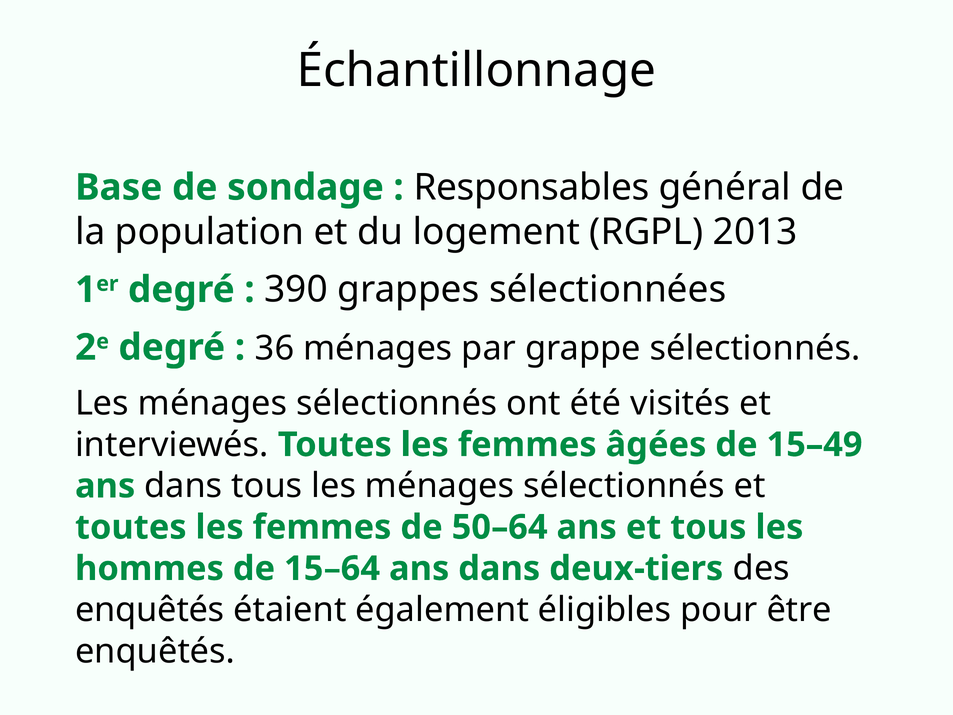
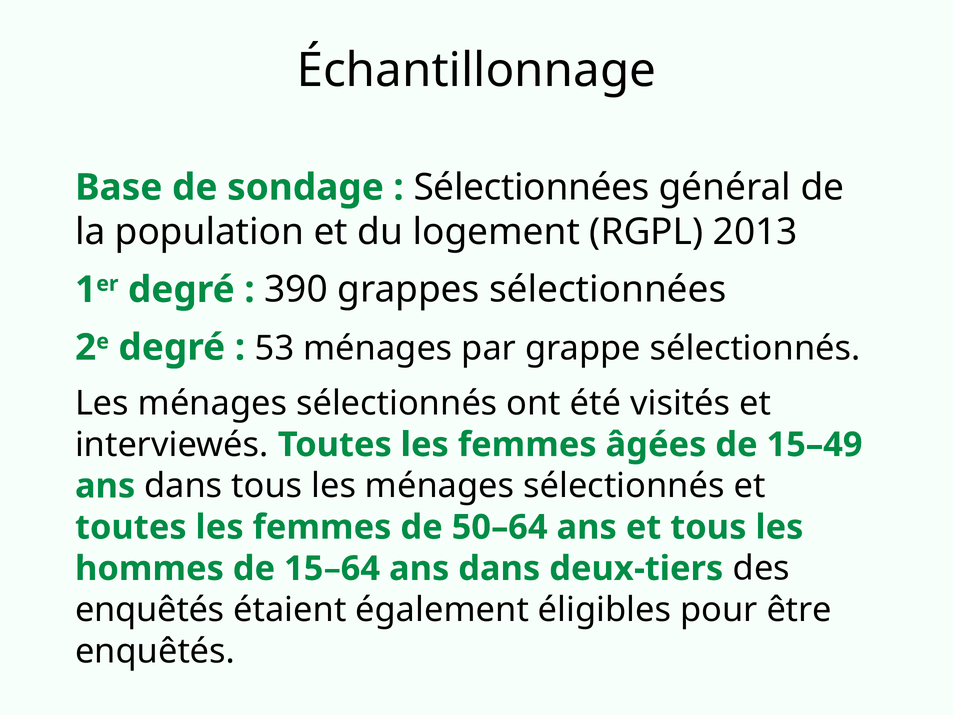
Responsables at (531, 187): Responsables -> Sélectionnées
36: 36 -> 53
